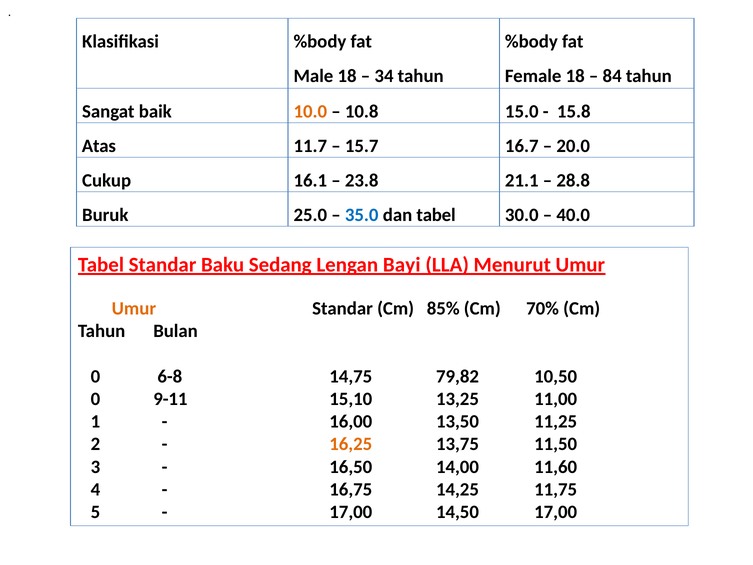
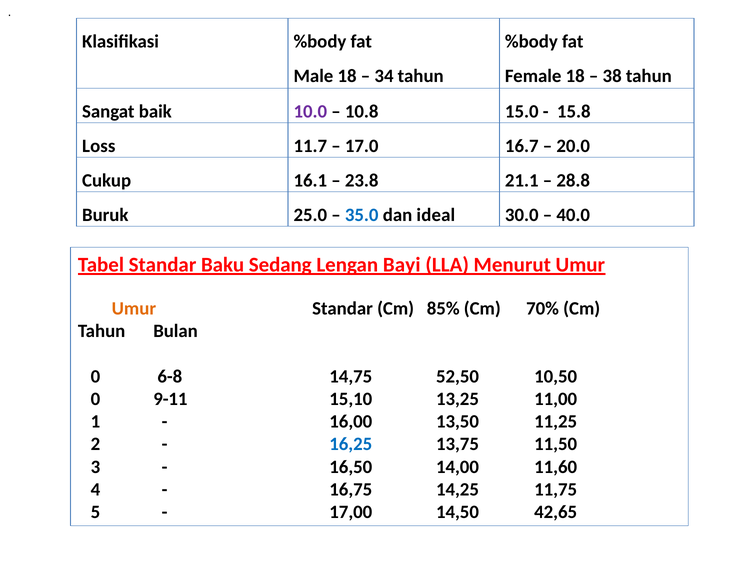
84: 84 -> 38
10.0 colour: orange -> purple
Atas: Atas -> Loss
15.7: 15.7 -> 17.0
dan tabel: tabel -> ideal
79,82: 79,82 -> 52,50
16,25 colour: orange -> blue
14,50 17,00: 17,00 -> 42,65
